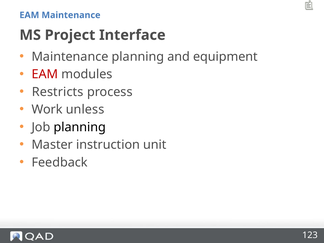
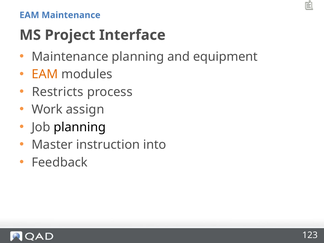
EAM at (45, 74) colour: red -> orange
unless: unless -> assign
unit: unit -> into
